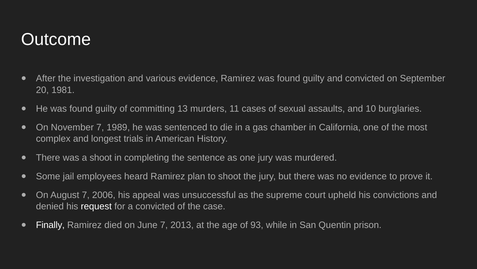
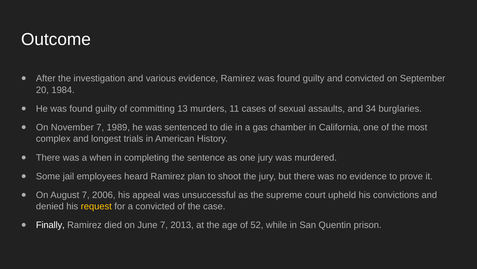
1981: 1981 -> 1984
10: 10 -> 34
a shoot: shoot -> when
request colour: white -> yellow
93: 93 -> 52
